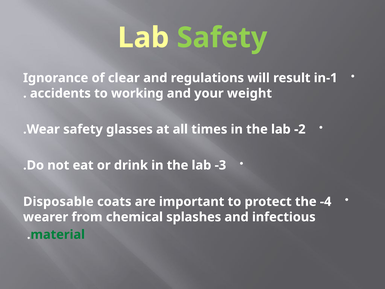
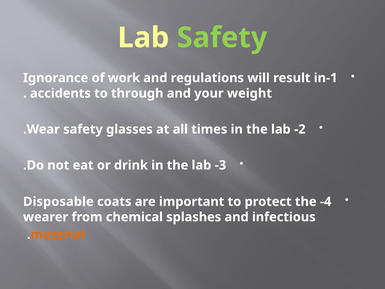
clear: clear -> work
working: working -> through
material colour: green -> orange
